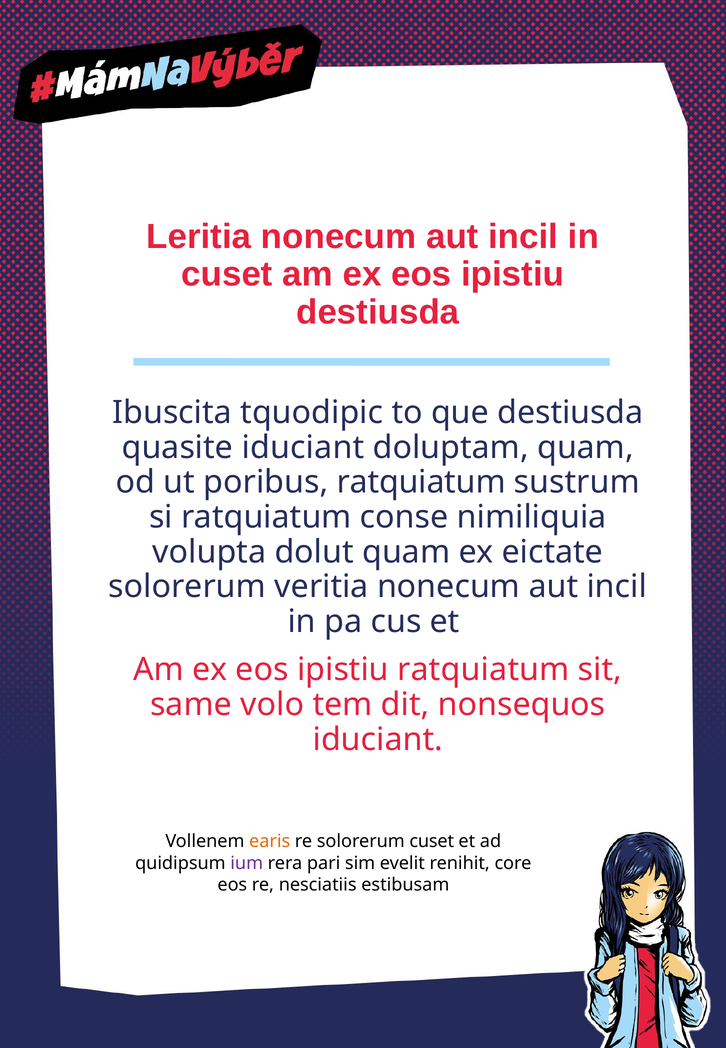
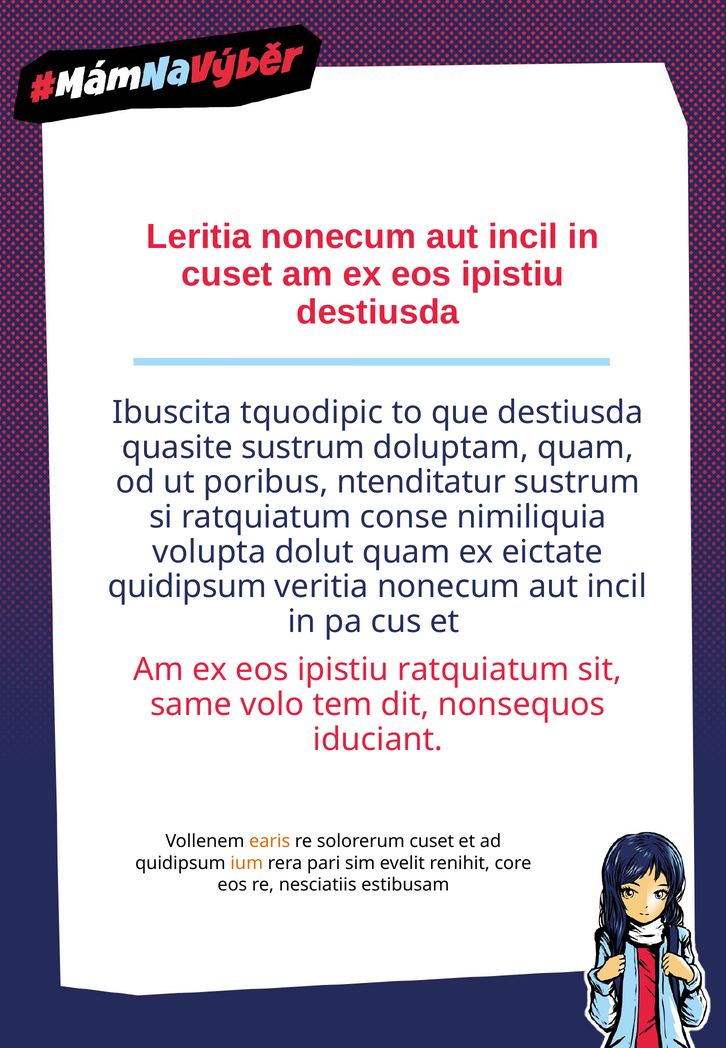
quasite iduciant: iduciant -> sustrum
poribus ratquiatum: ratquiatum -> ntenditatur
solorerum at (187, 587): solorerum -> quidipsum
ium colour: purple -> orange
